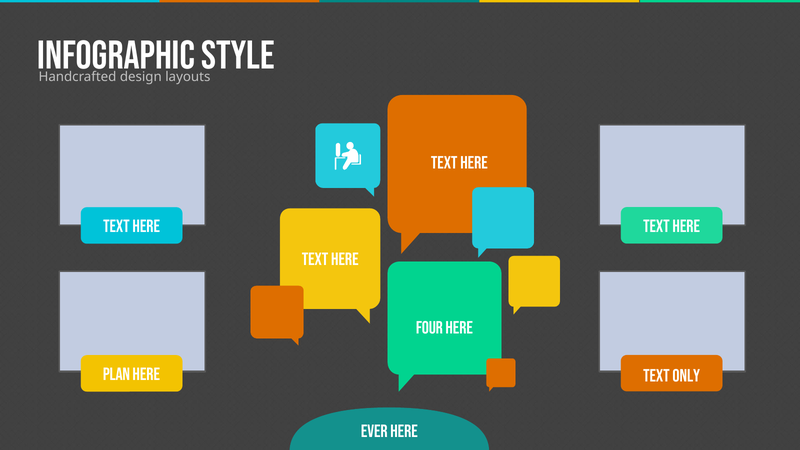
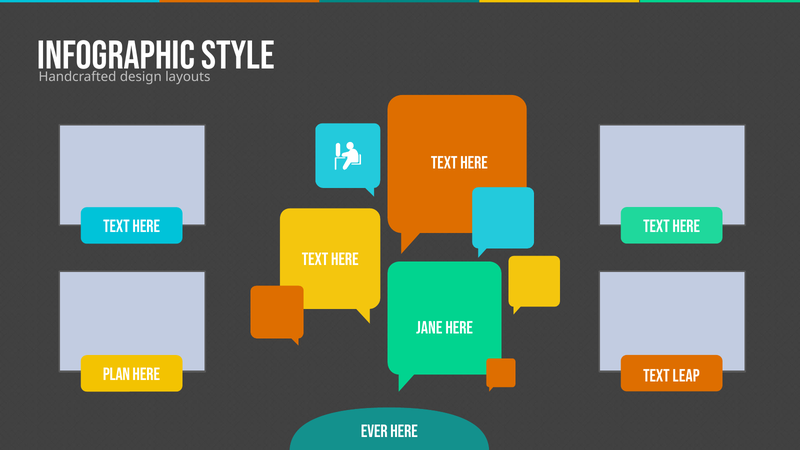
FOUR: FOUR -> JANE
ONLY: ONLY -> LEAP
